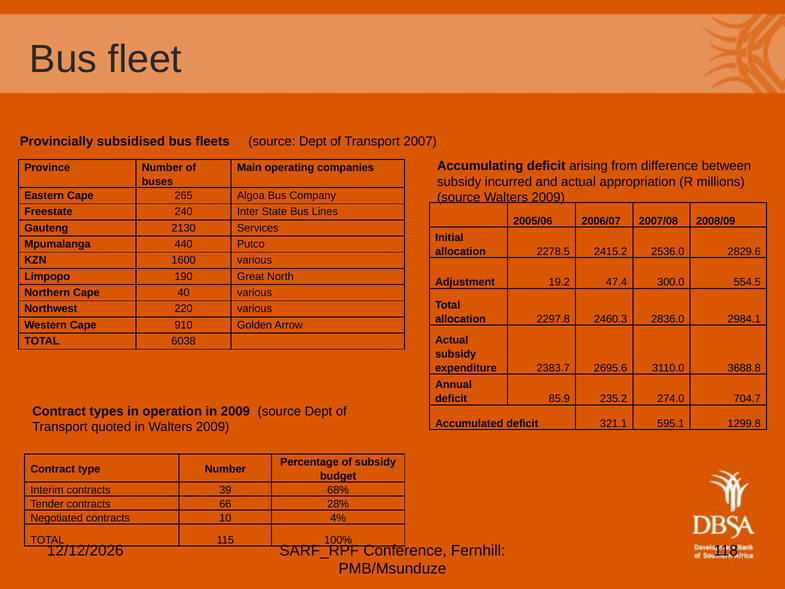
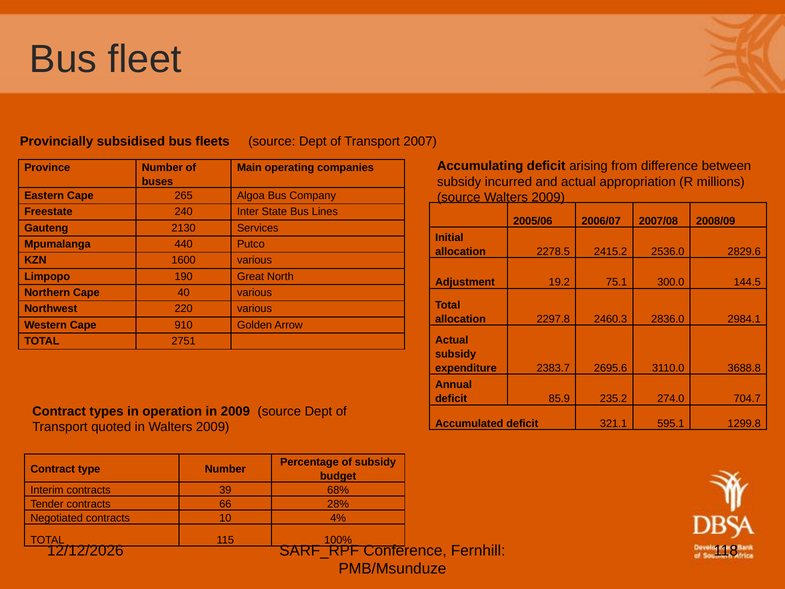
47.4: 47.4 -> 75.1
554.5: 554.5 -> 144.5
6038: 6038 -> 2751
